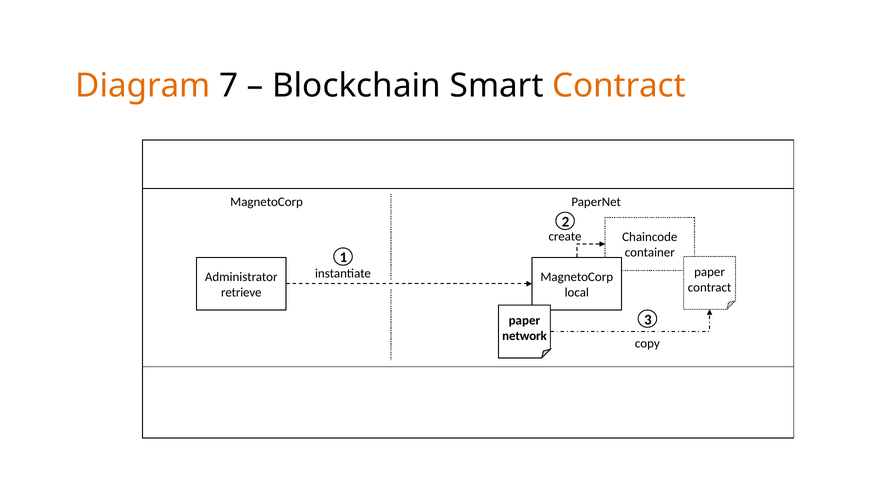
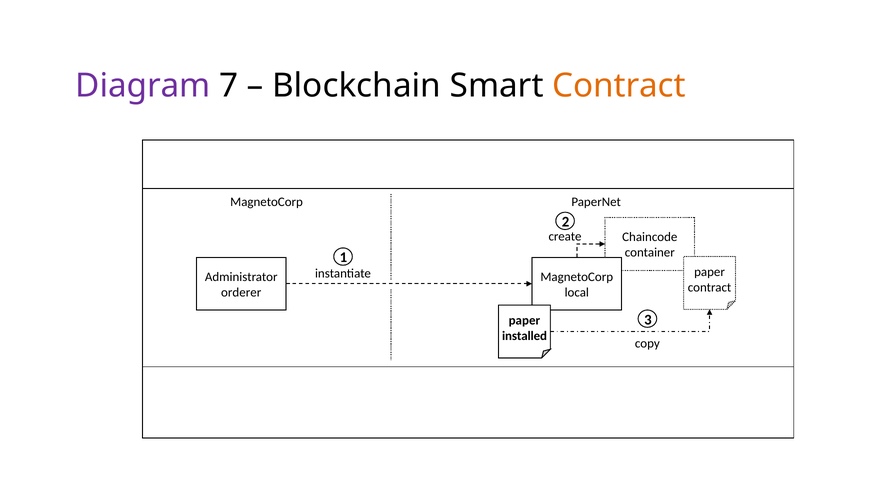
Diagram colour: orange -> purple
retrieve: retrieve -> orderer
network: network -> installed
